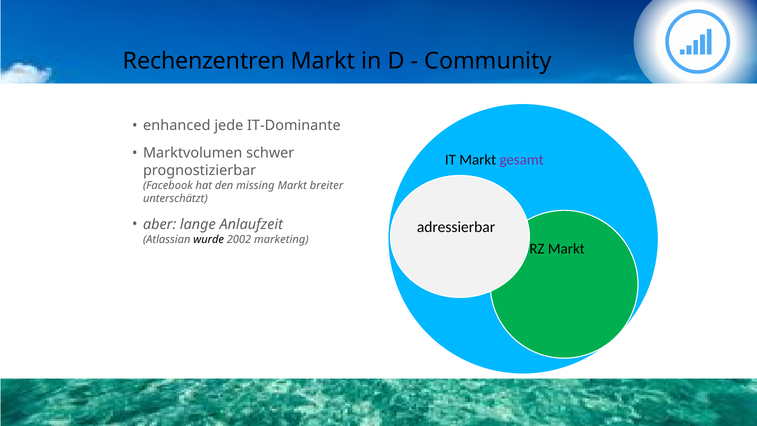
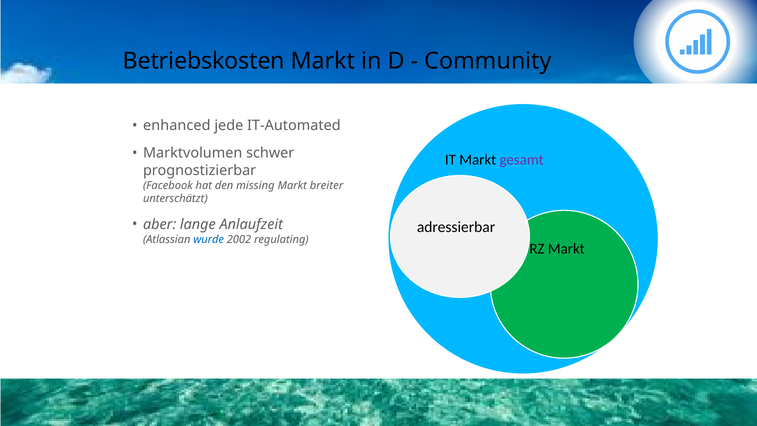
Rechenzentren: Rechenzentren -> Betriebskosten
IT-Dominante: IT-Dominante -> IT-Automated
wurde colour: black -> blue
marketing: marketing -> regulating
